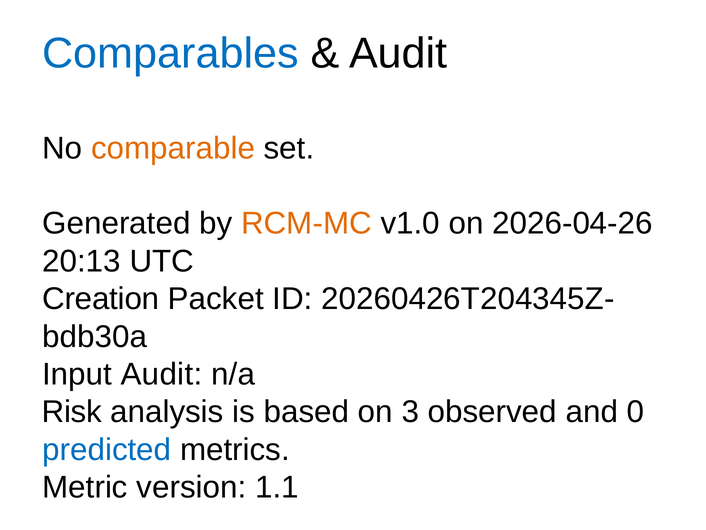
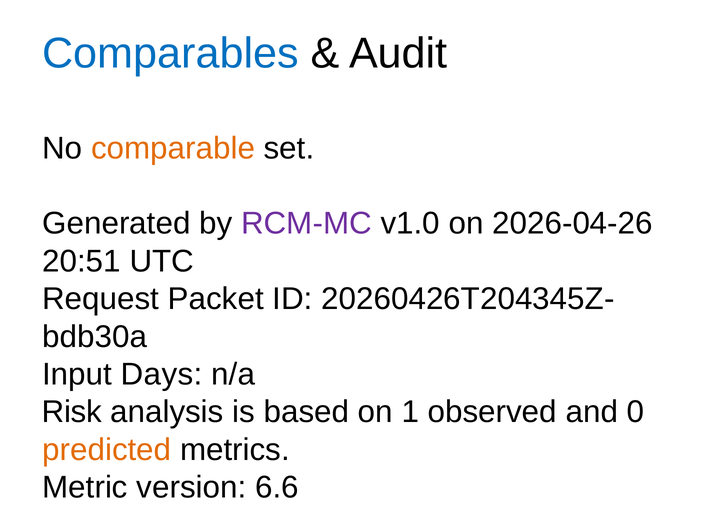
RCM-MC colour: orange -> purple
20:13: 20:13 -> 20:51
Creation: Creation -> Request
Input Audit: Audit -> Days
3: 3 -> 1
predicted colour: blue -> orange
1.1: 1.1 -> 6.6
